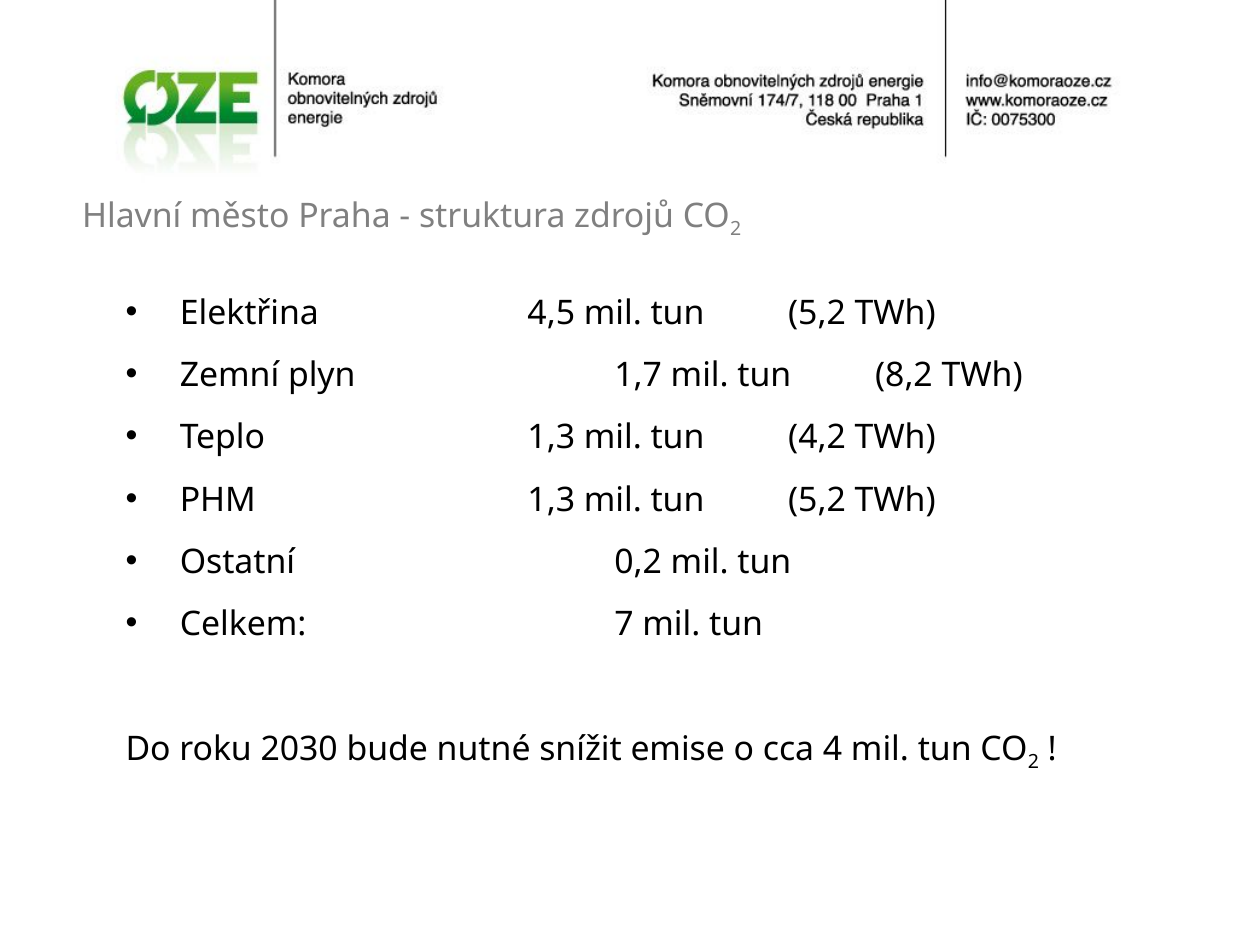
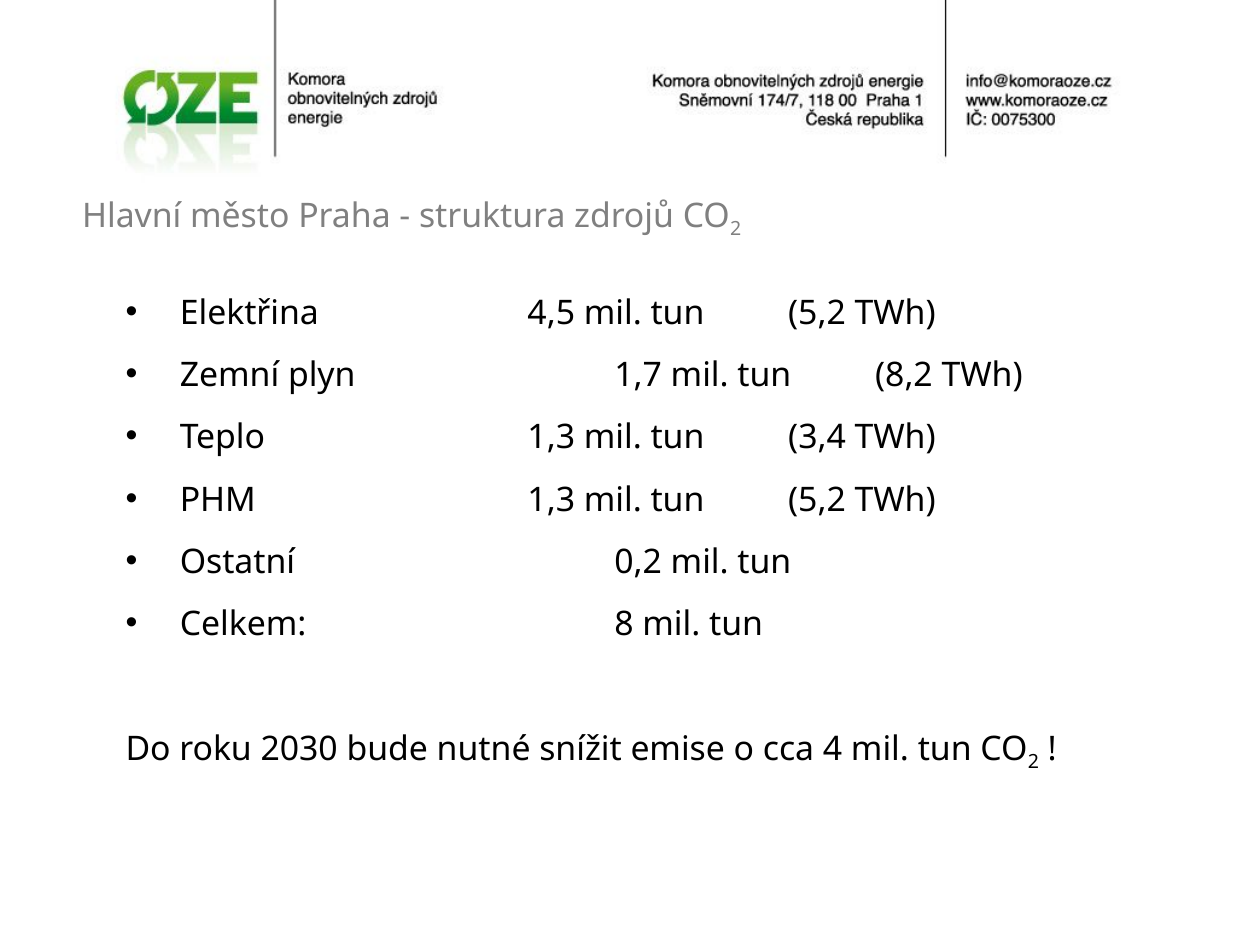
4,2: 4,2 -> 3,4
7: 7 -> 8
